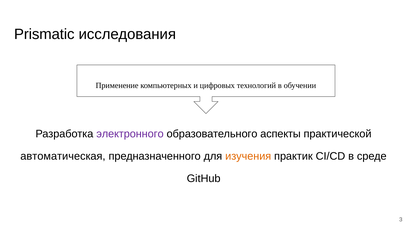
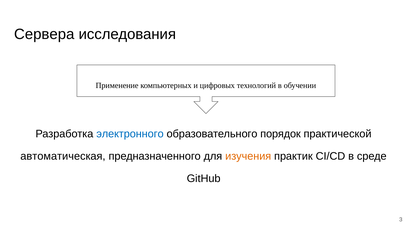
Prismatic: Prismatic -> Сервера
электронного colour: purple -> blue
аспекты: аспекты -> порядок
